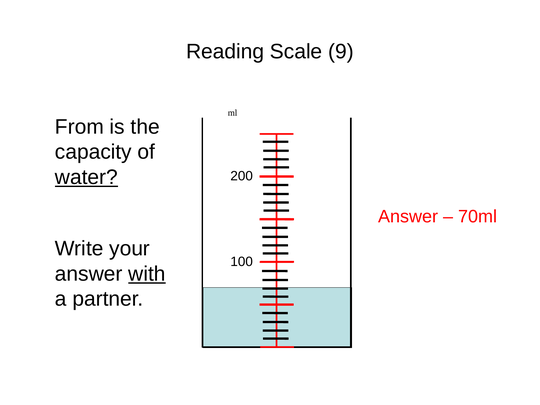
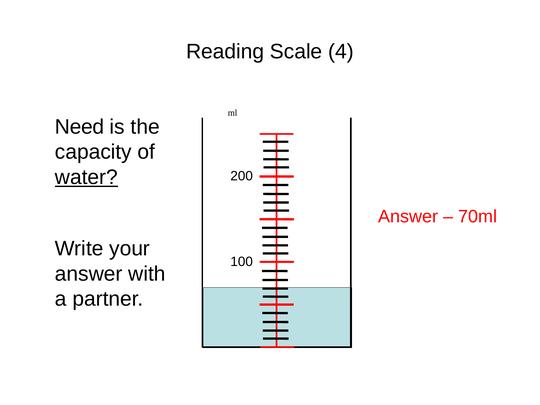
9: 9 -> 4
From: From -> Need
with underline: present -> none
